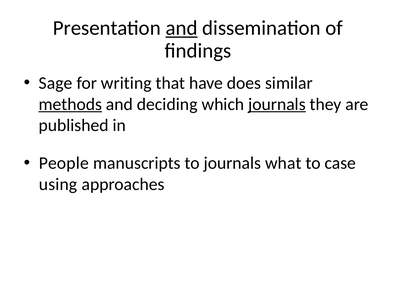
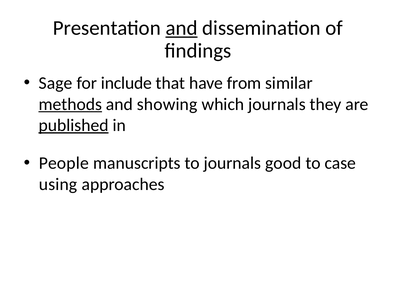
writing: writing -> include
does: does -> from
deciding: deciding -> showing
journals at (277, 104) underline: present -> none
published underline: none -> present
what: what -> good
